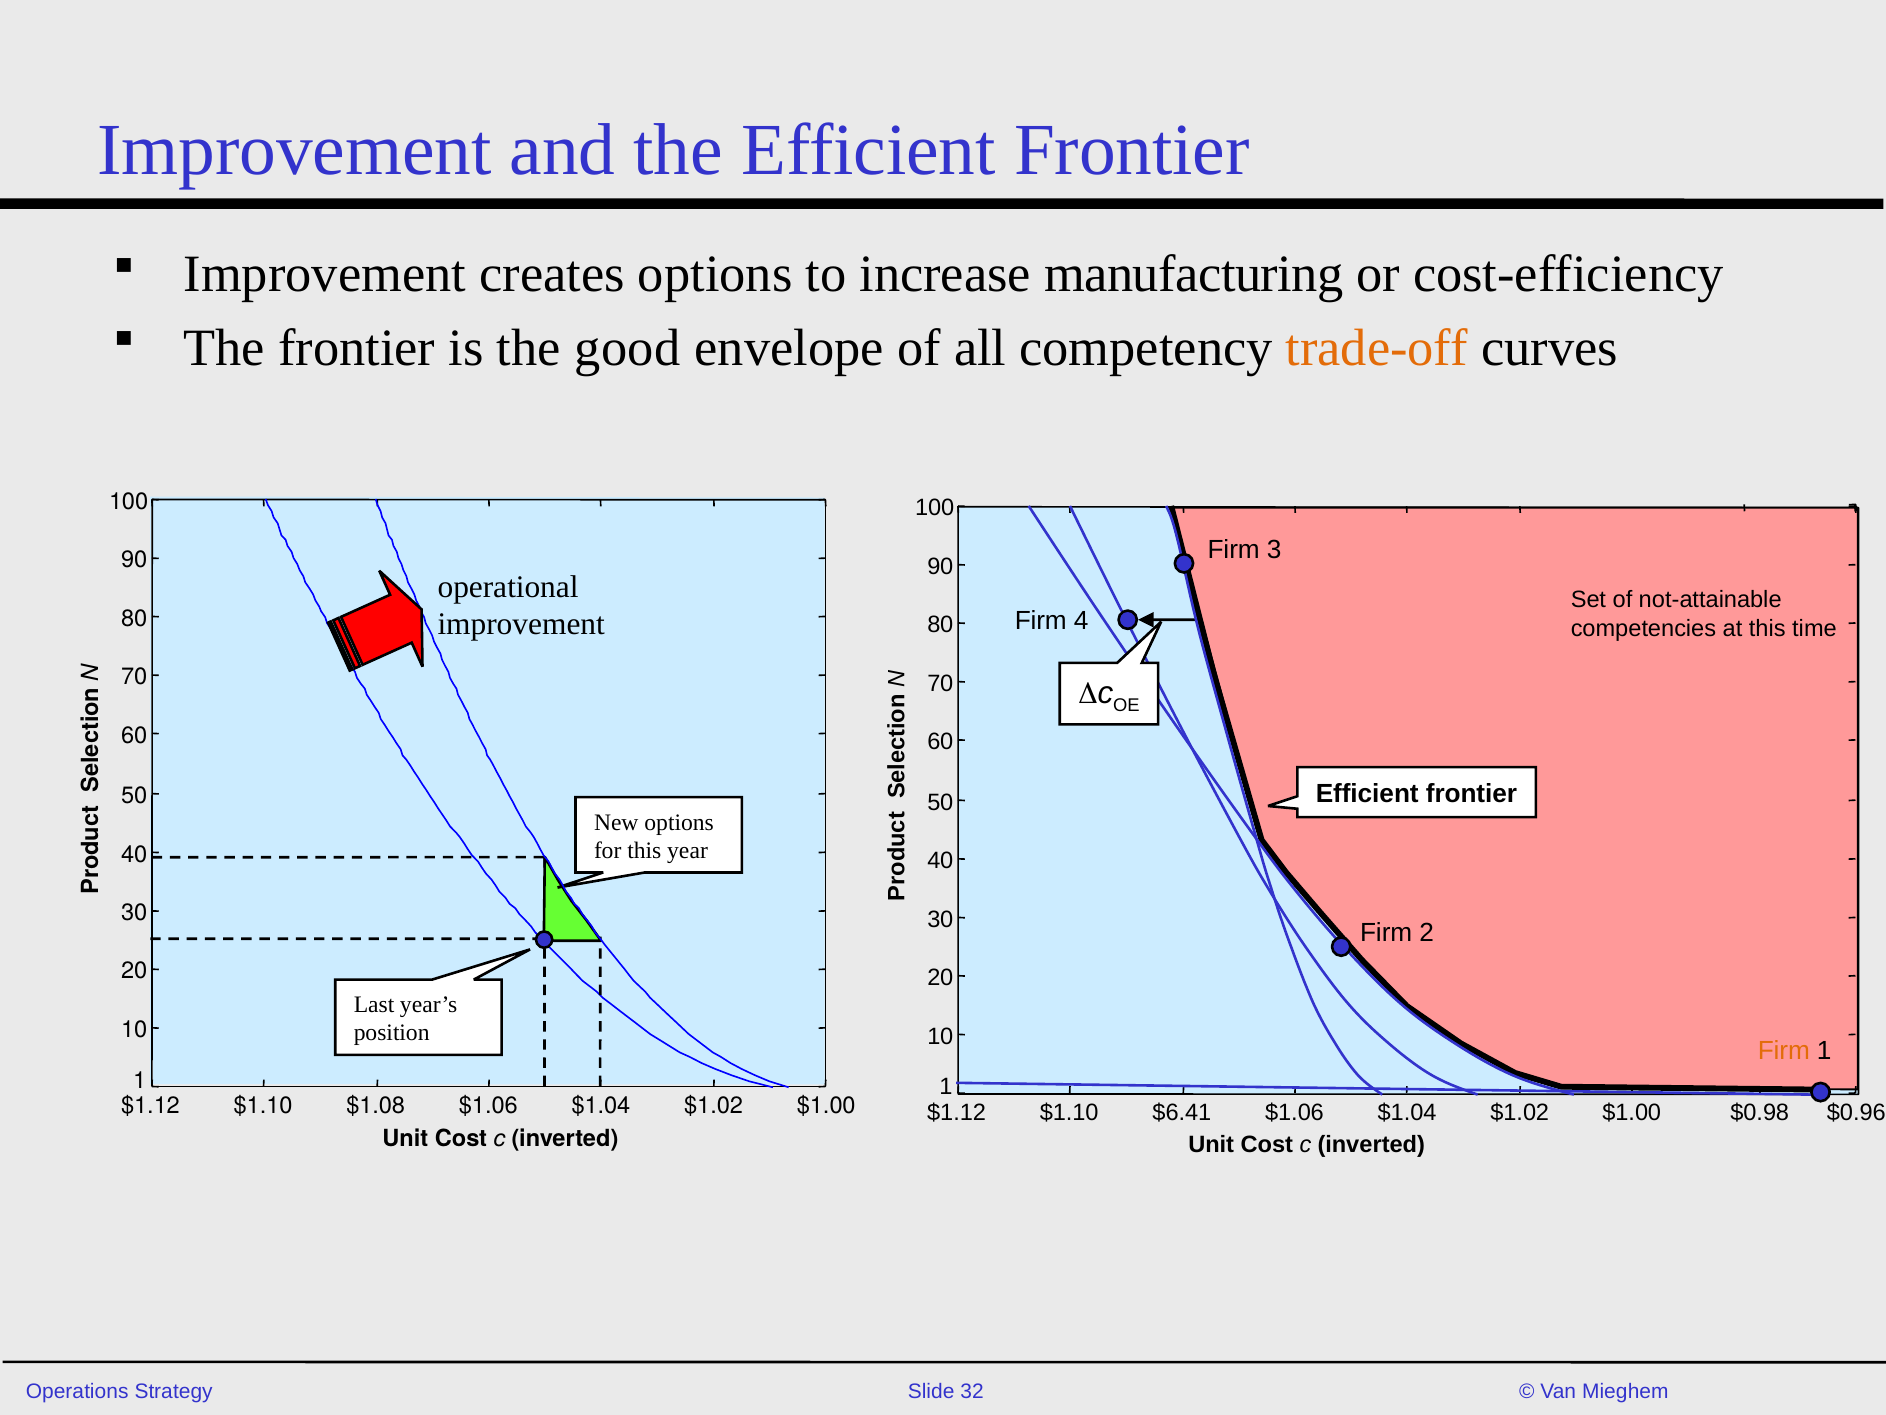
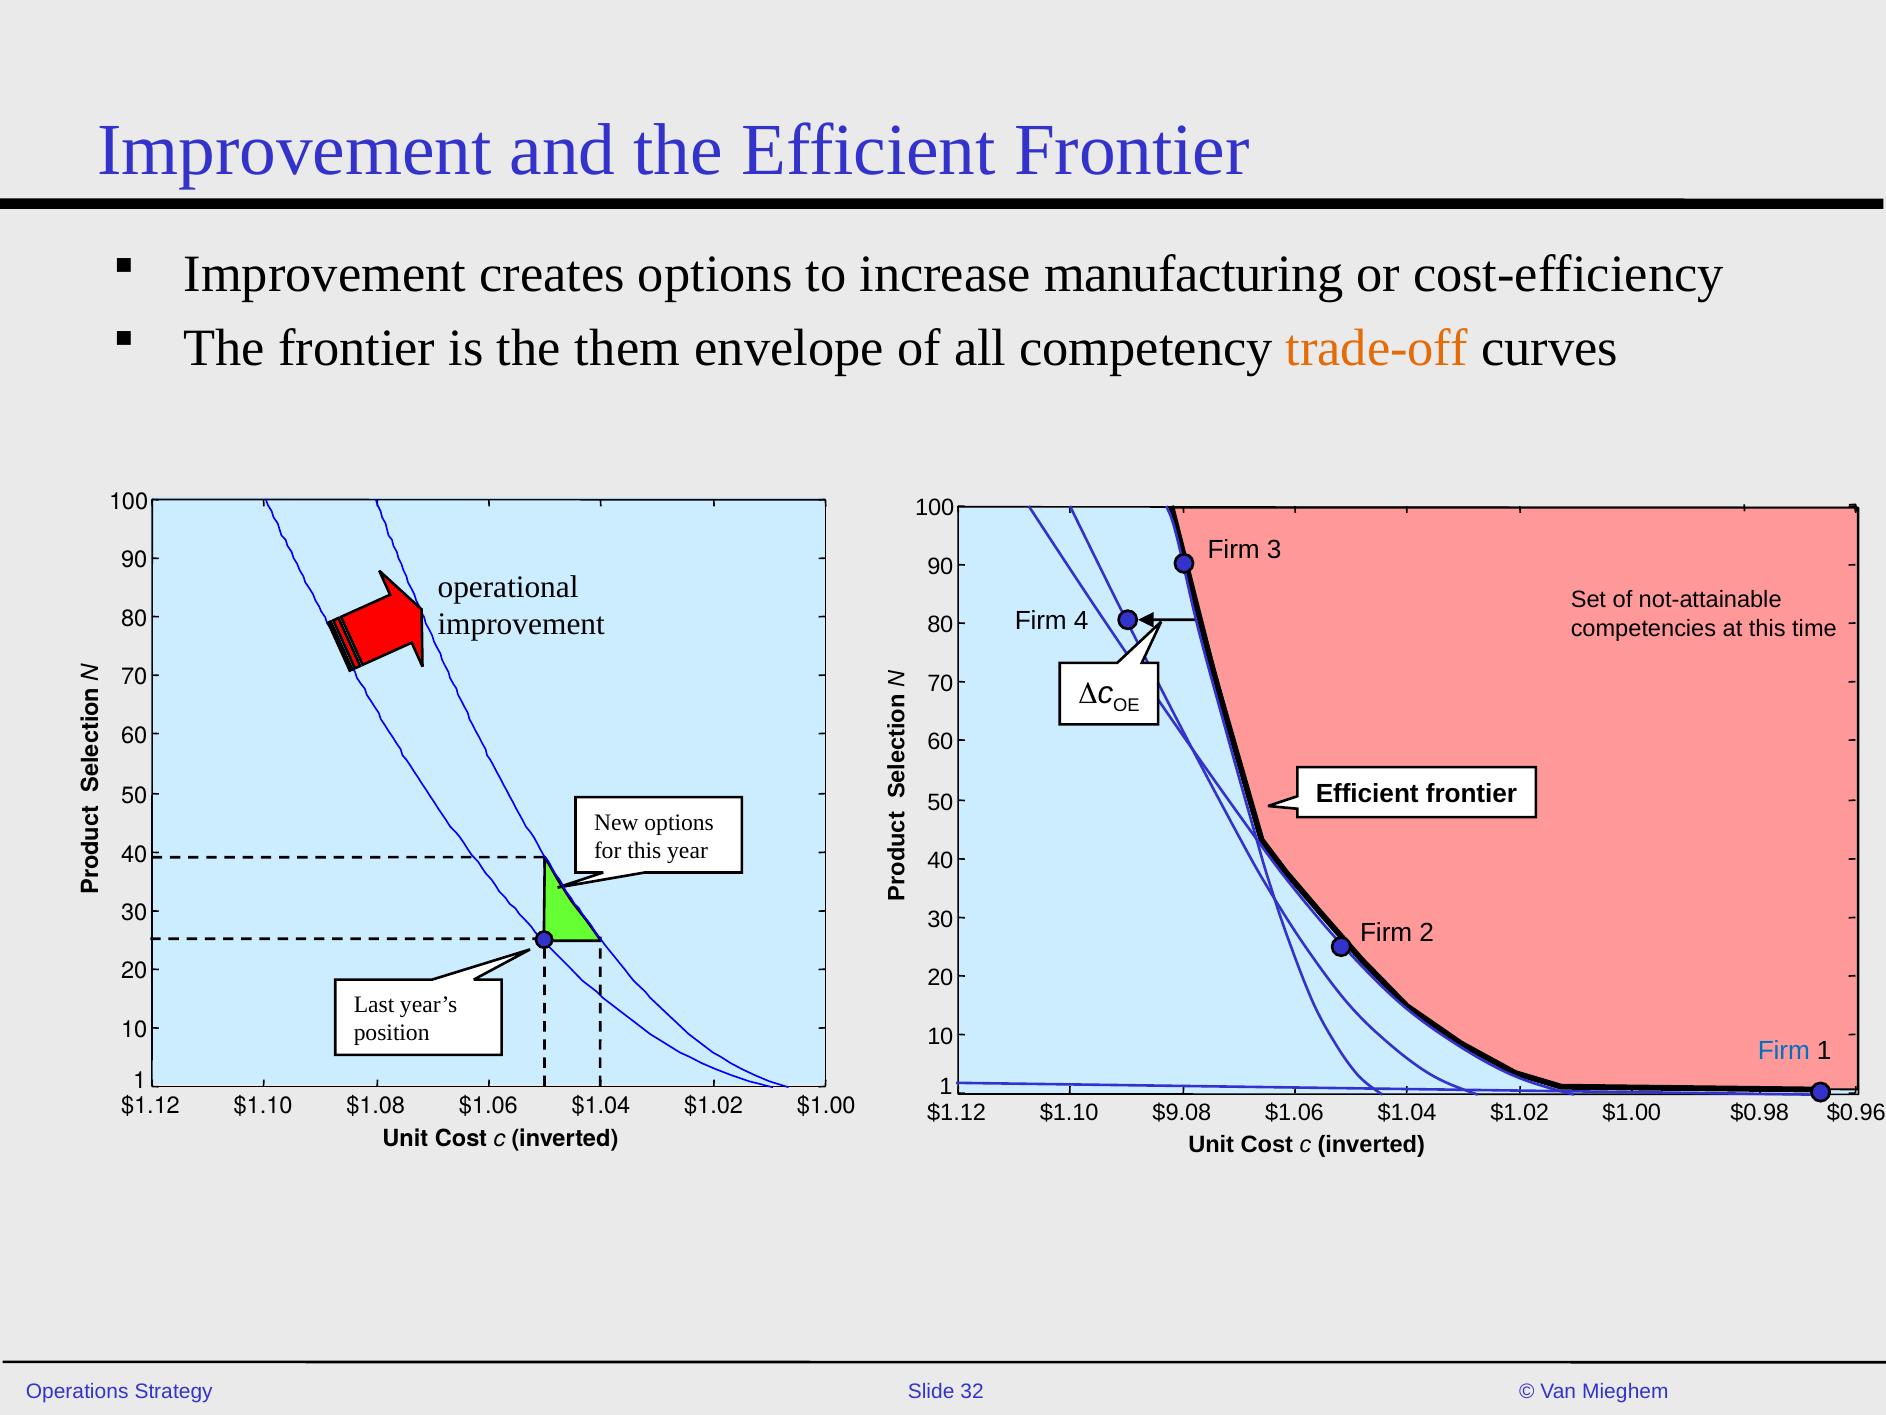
good: good -> them
Firm at (1784, 1051) colour: orange -> blue
$6.41: $6.41 -> $9.08
